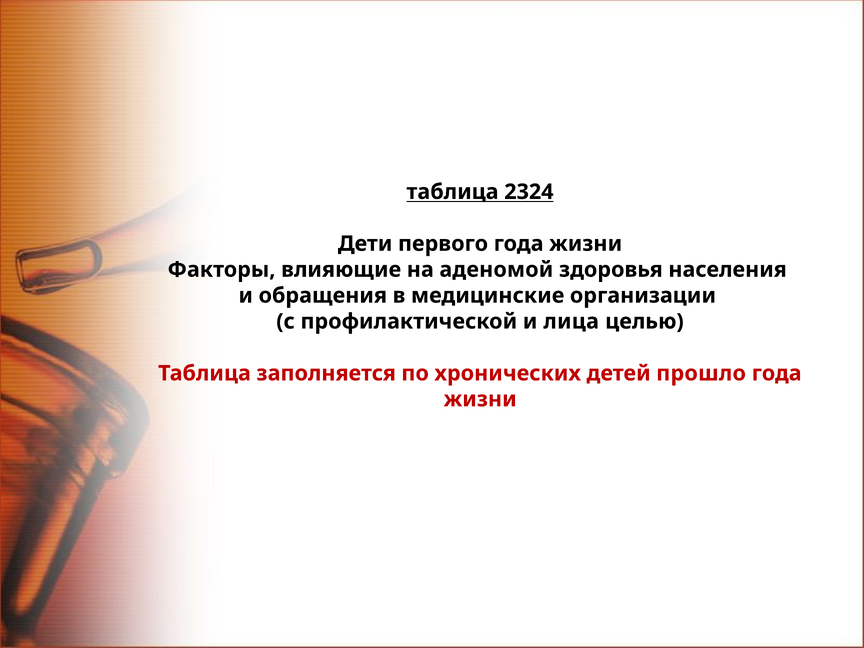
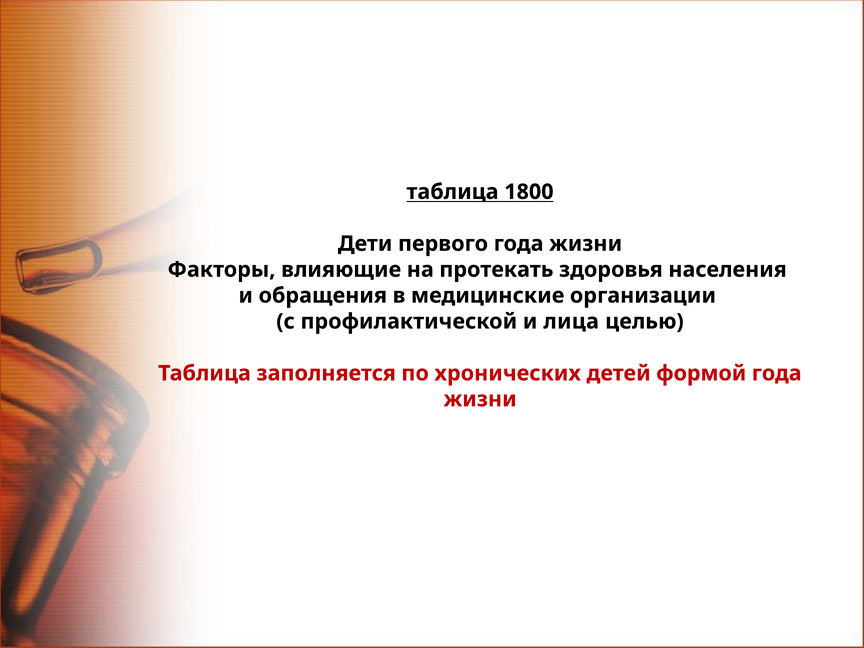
2324: 2324 -> 1800
аденомой: аденомой -> протекать
прошло: прошло -> формой
